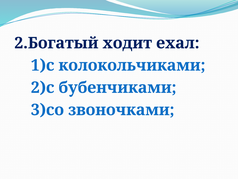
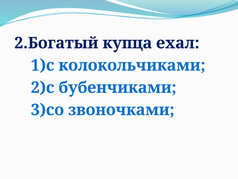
ходит: ходит -> купца
